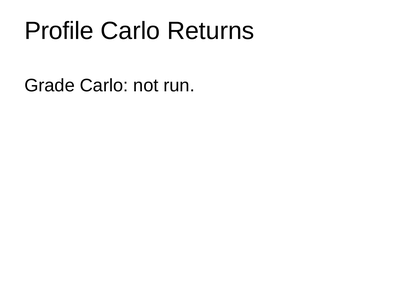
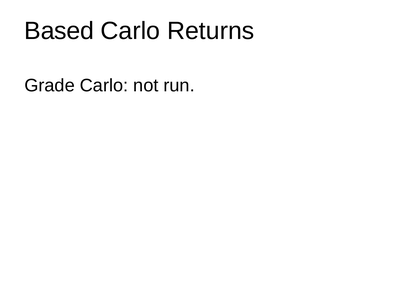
Profile: Profile -> Based
